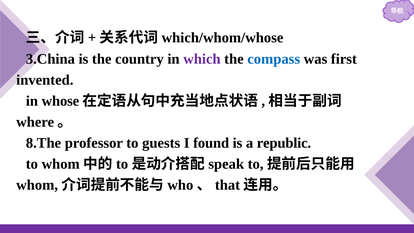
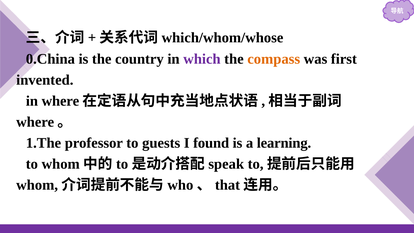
3.China: 3.China -> 0.China
compass colour: blue -> orange
in whose: whose -> where
8.The: 8.The -> 1.The
republic: republic -> learning
